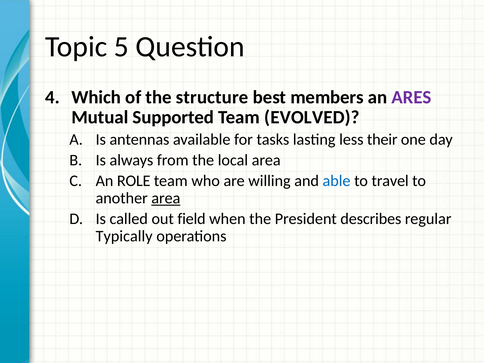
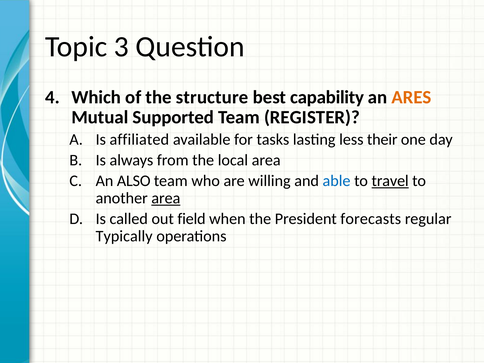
5: 5 -> 3
members: members -> capability
ARES colour: purple -> orange
EVOLVED: EVOLVED -> REGISTER
antennas: antennas -> affiliated
ROLE: ROLE -> ALSO
travel underline: none -> present
describes: describes -> forecasts
